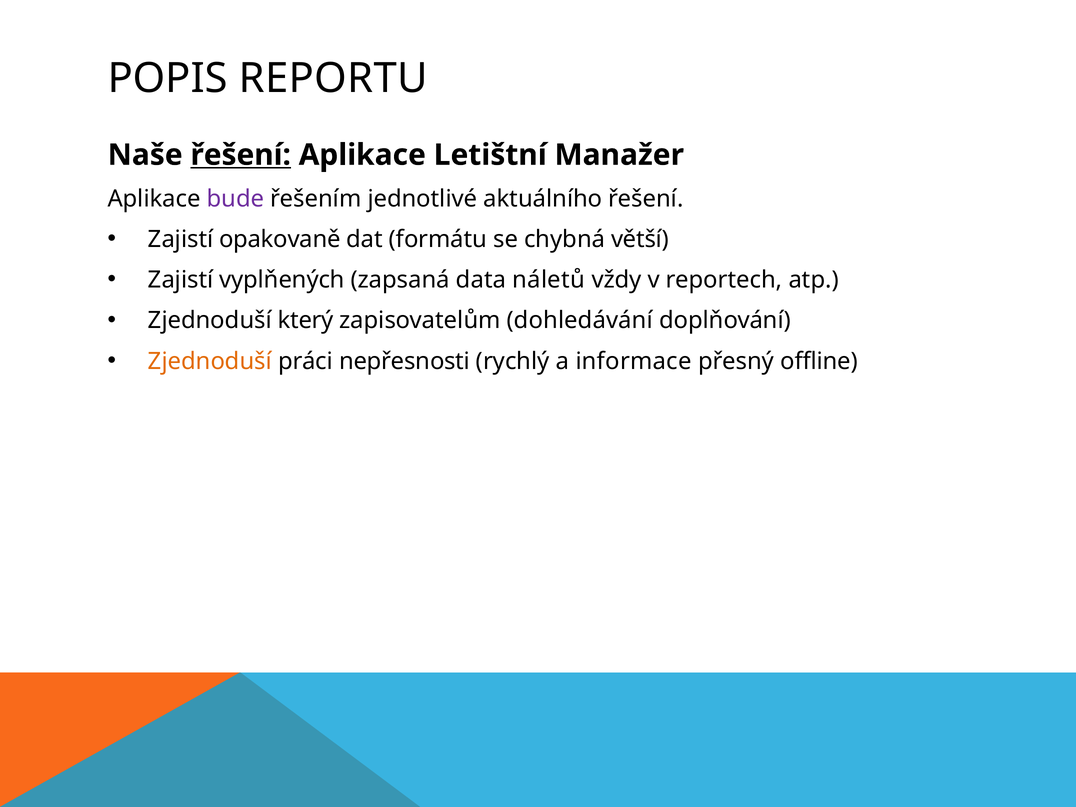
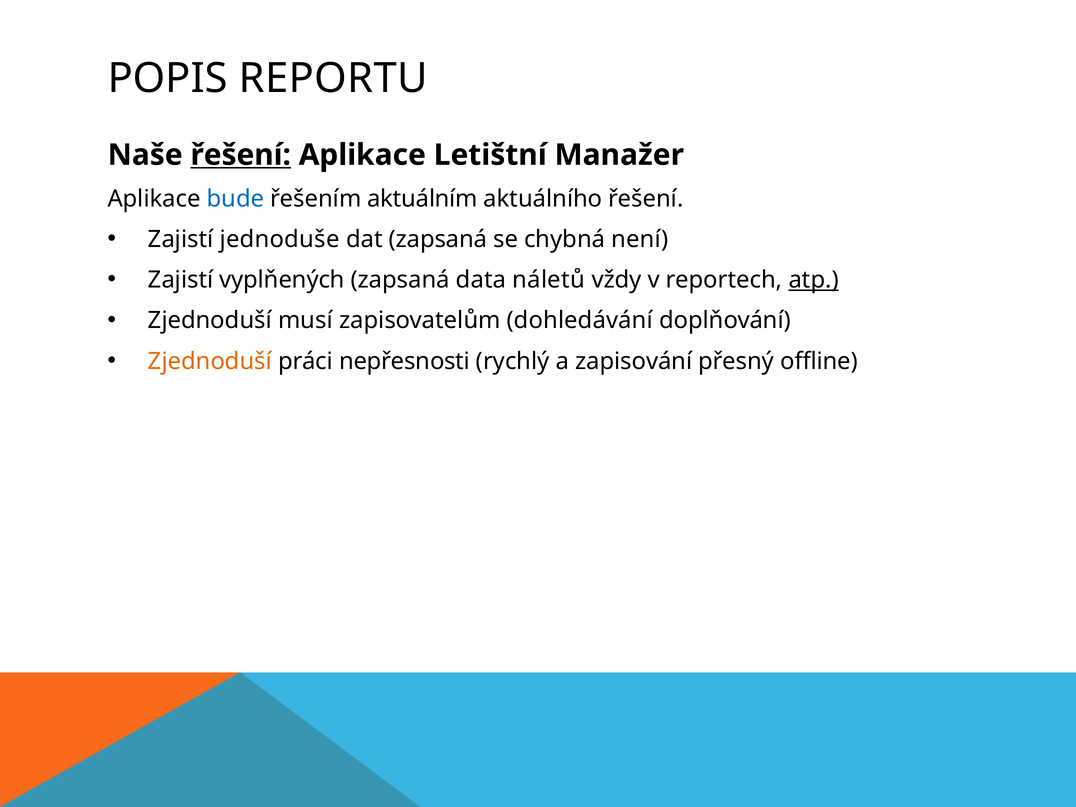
bude colour: purple -> blue
jednotlivé: jednotlivé -> aktuálním
opakovaně: opakovaně -> jednoduše
dat formátu: formátu -> zapsaná
větší: větší -> není
atp underline: none -> present
který: který -> musí
informace: informace -> zapisování
